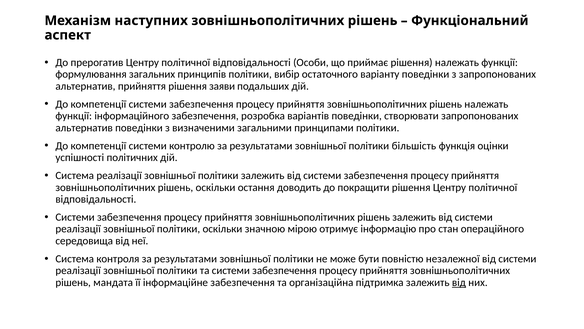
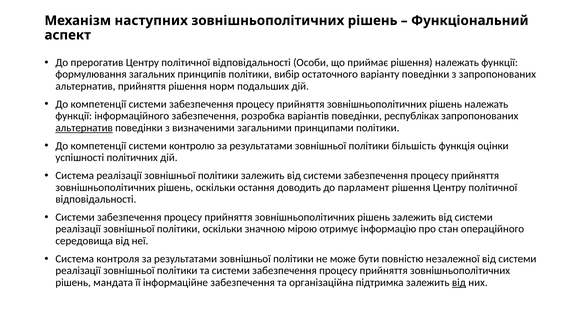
заяви: заяви -> норм
створювати: створювати -> республіках
альтернатив at (84, 128) underline: none -> present
покращити: покращити -> парламент
